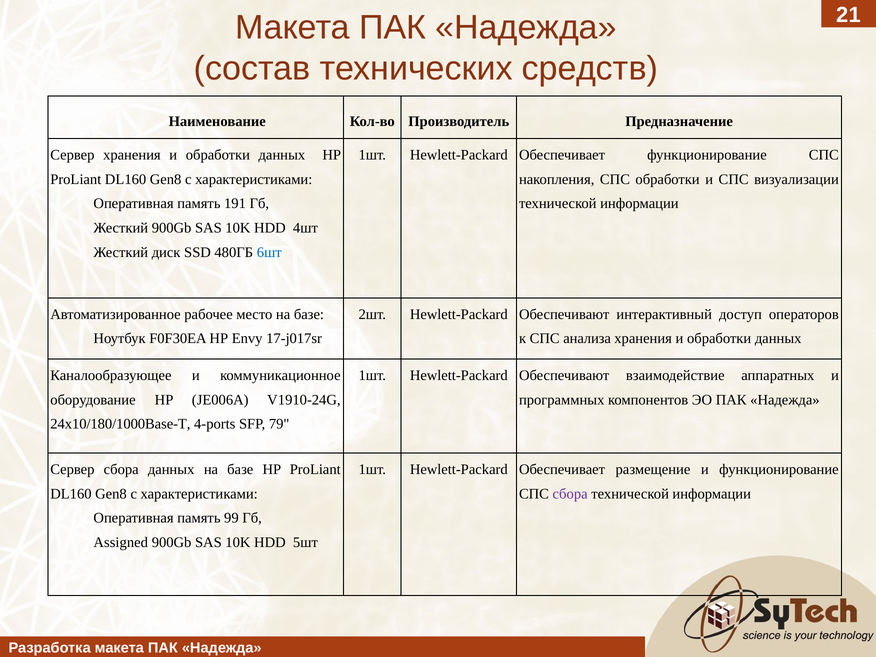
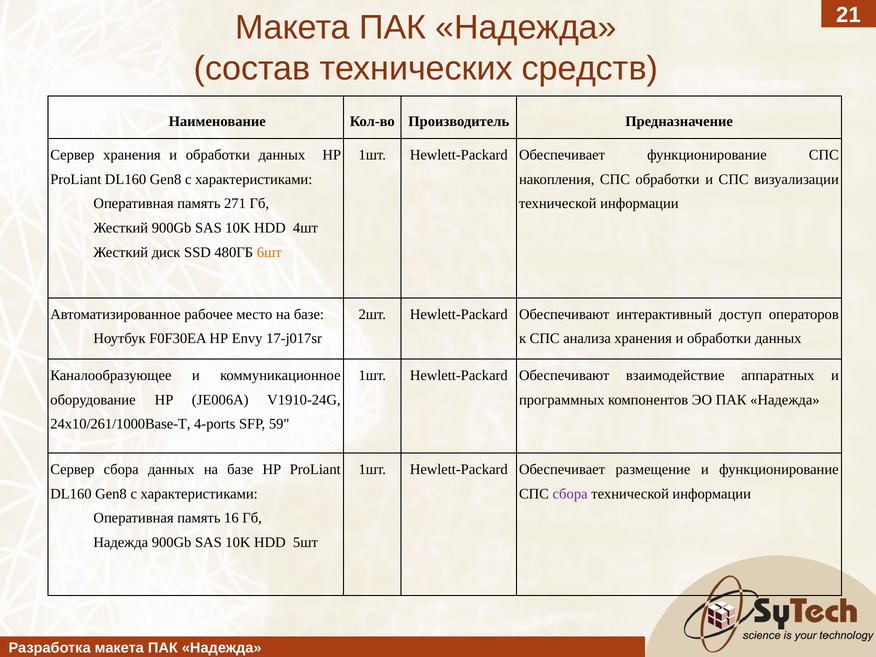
191: 191 -> 271
6шт colour: blue -> orange
24x10/180/1000Base-T: 24x10/180/1000Base-T -> 24x10/261/1000Base-T
79: 79 -> 59
99: 99 -> 16
Assigned at (121, 542): Assigned -> Надежда
